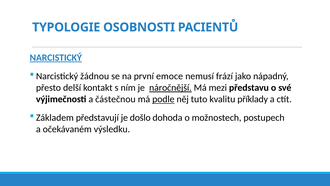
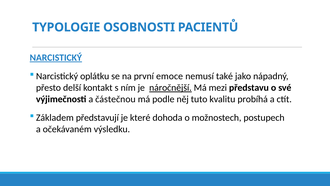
žádnou: žádnou -> oplátku
frází: frází -> také
podle underline: present -> none
příklady: příklady -> probíhá
došlo: došlo -> které
